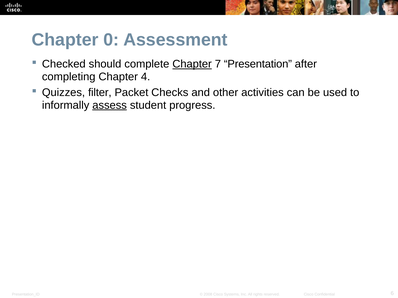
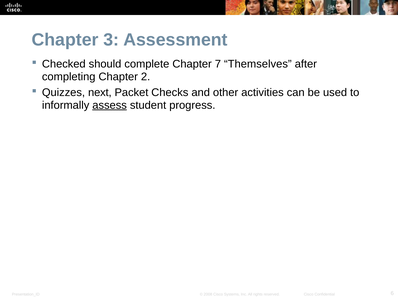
0: 0 -> 3
Chapter at (192, 64) underline: present -> none
Presentation: Presentation -> Themselves
4: 4 -> 2
filter: filter -> next
